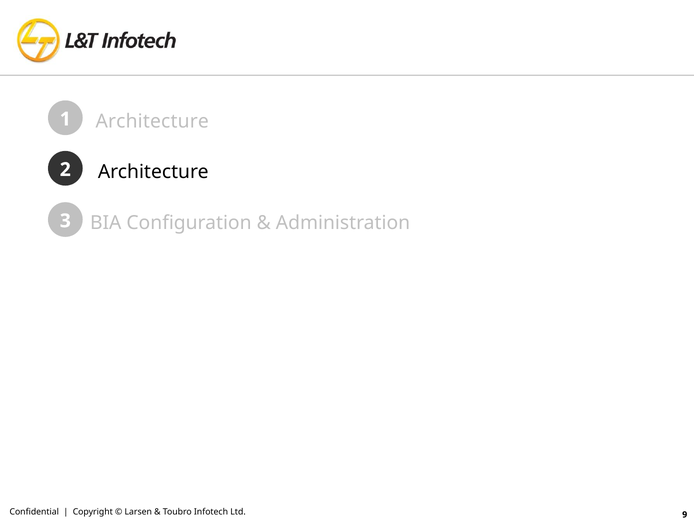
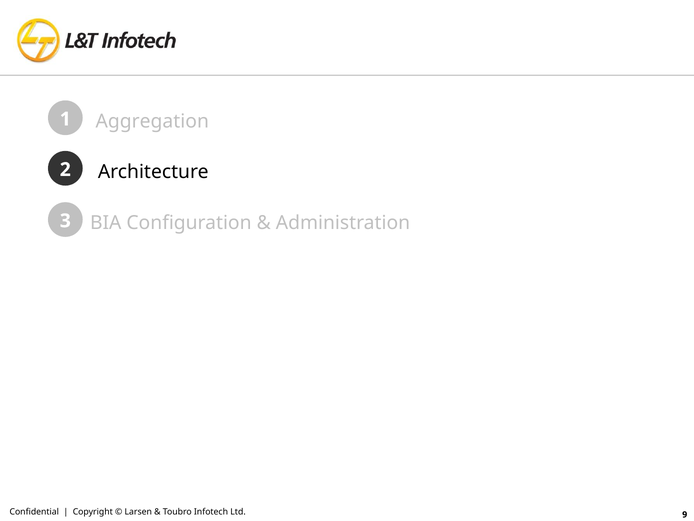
Architecture at (152, 121): Architecture -> Aggregation
